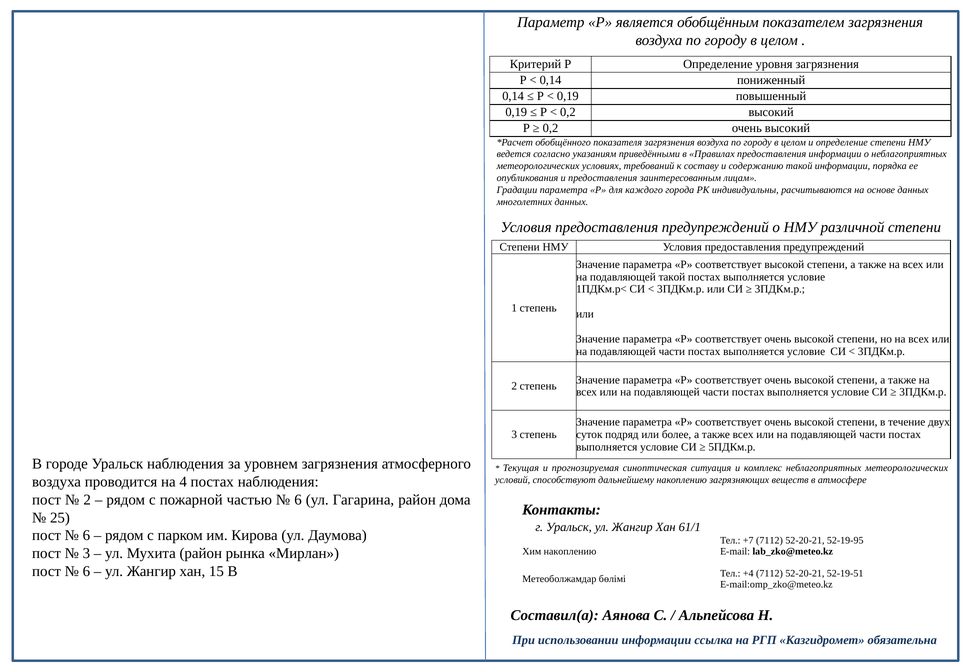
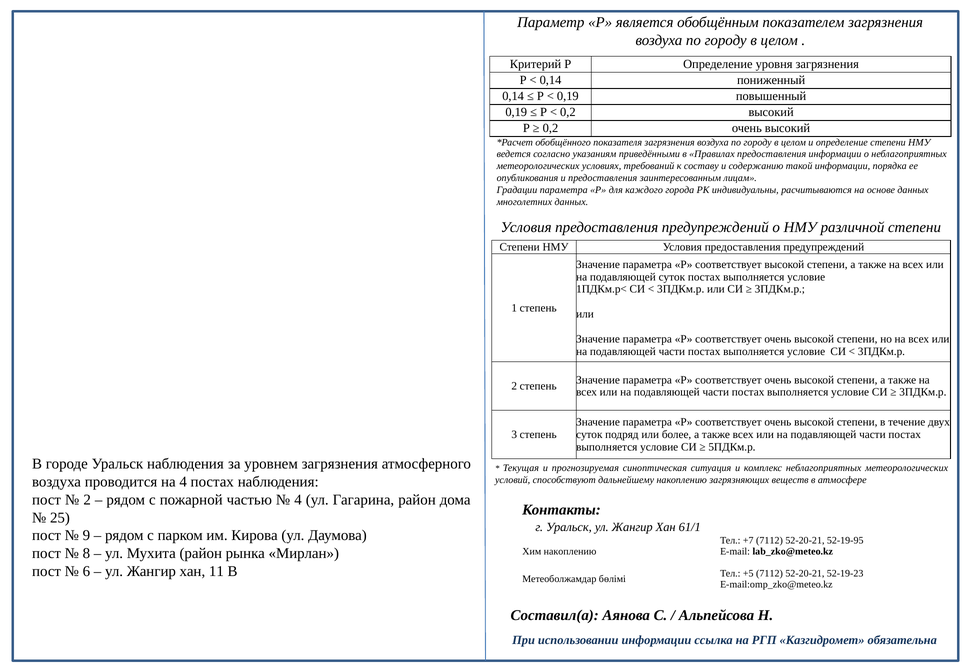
подавляющей такой: такой -> суток
6 at (298, 500): 6 -> 4
6 at (86, 536): 6 -> 9
3 at (86, 554): 3 -> 8
15: 15 -> 11
+4: +4 -> +5
52-19-51: 52-19-51 -> 52-19-23
